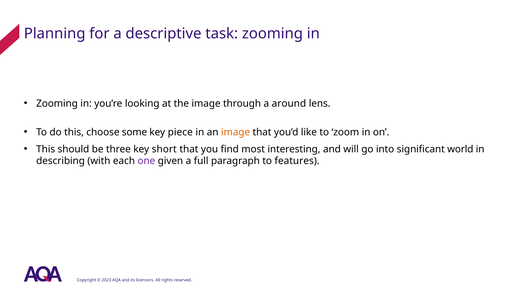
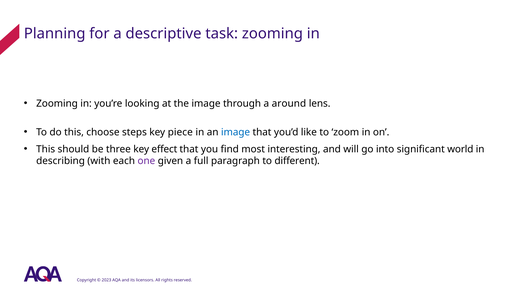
some: some -> steps
image at (236, 132) colour: orange -> blue
short: short -> effect
features: features -> different
